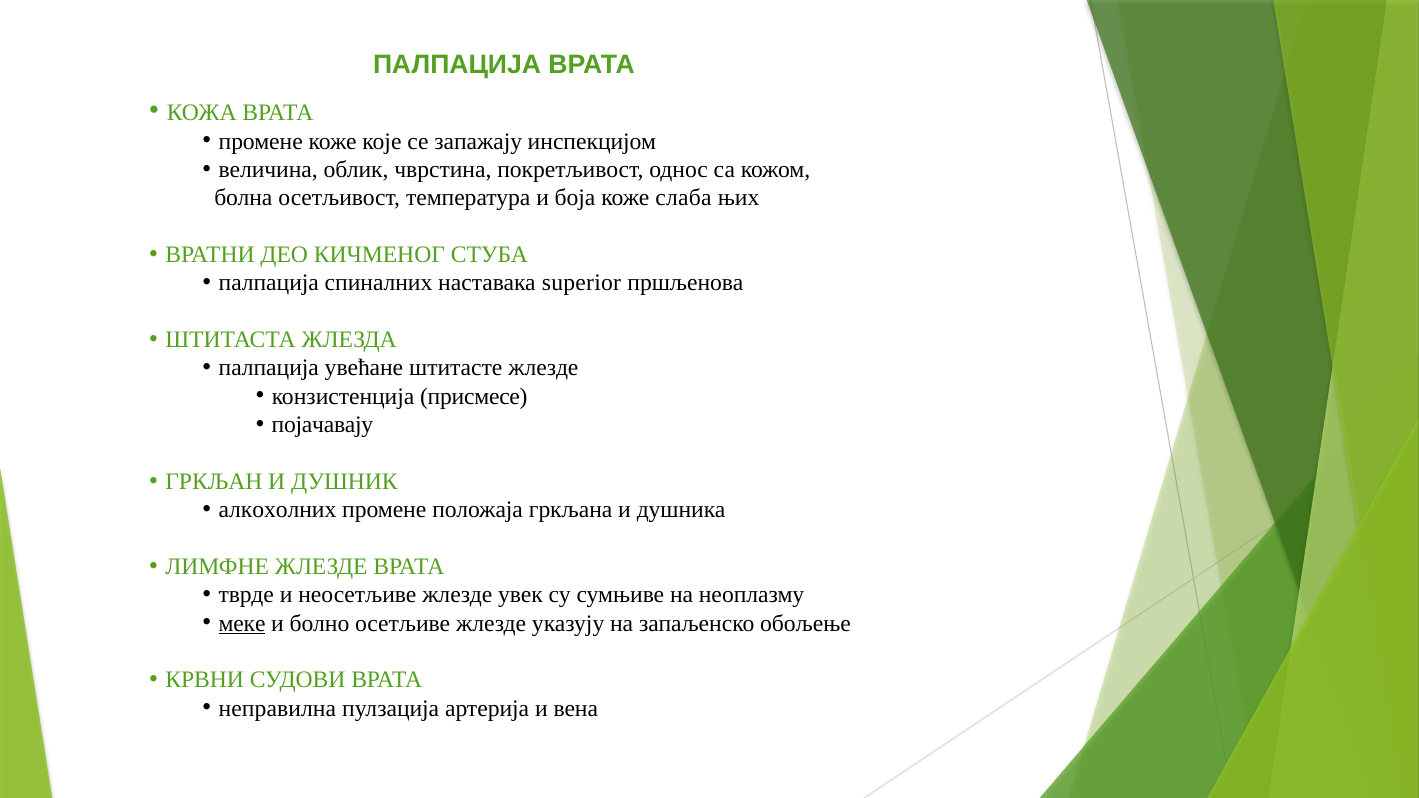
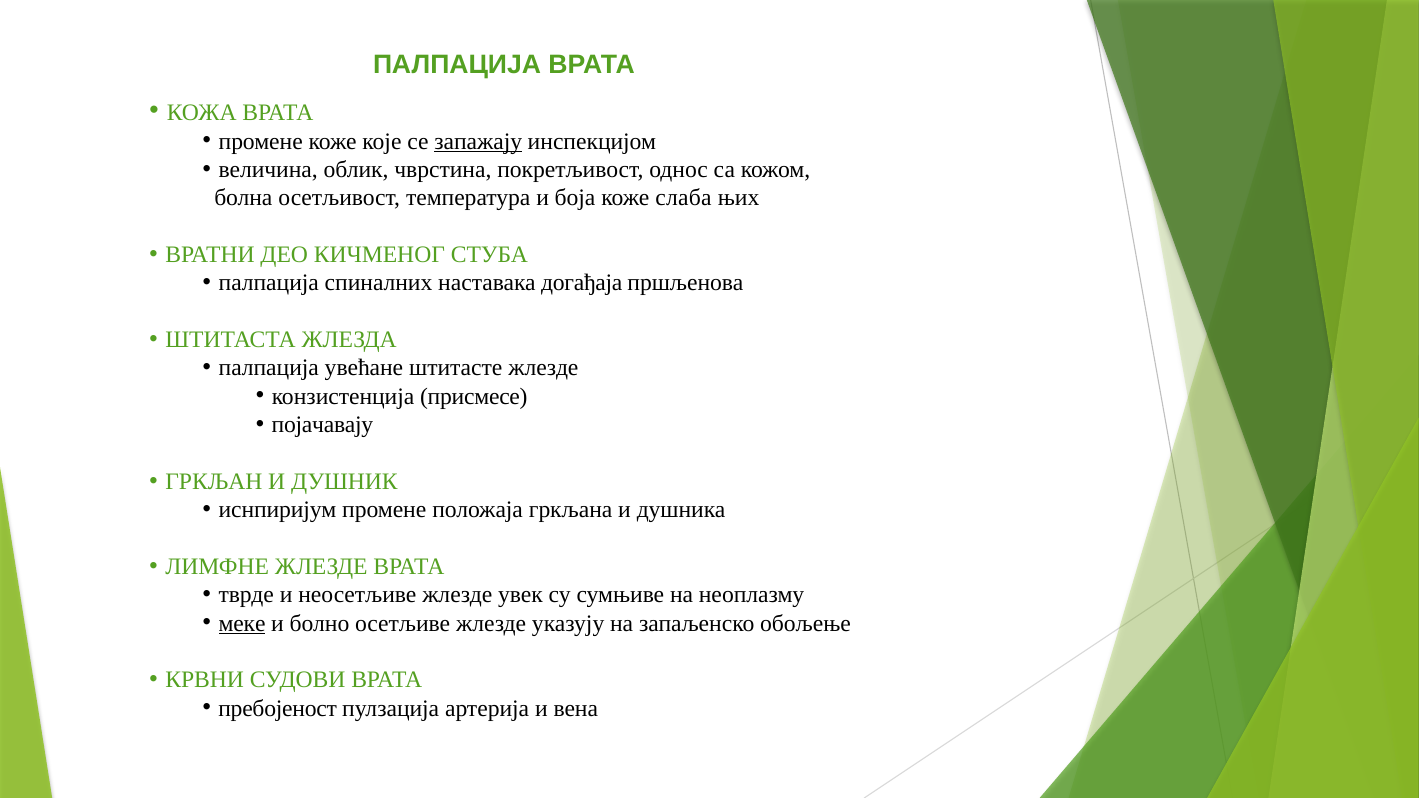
запажају underline: none -> present
superior: superior -> догађаја
алкохолних: алкохолних -> иснпиријум
неправилна: неправилна -> пребојеност
